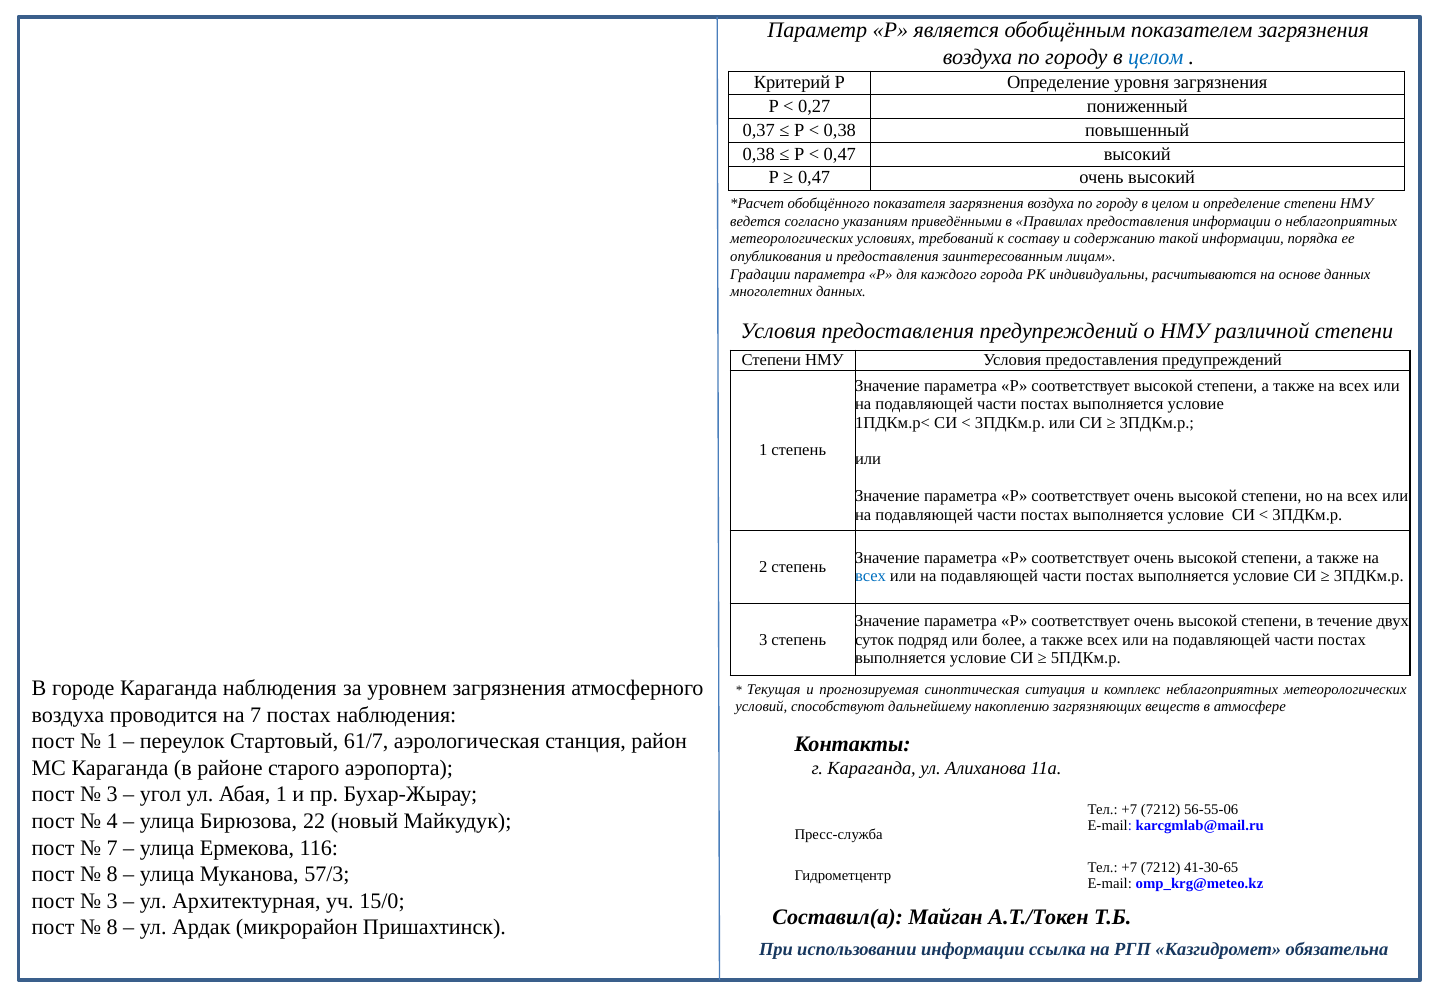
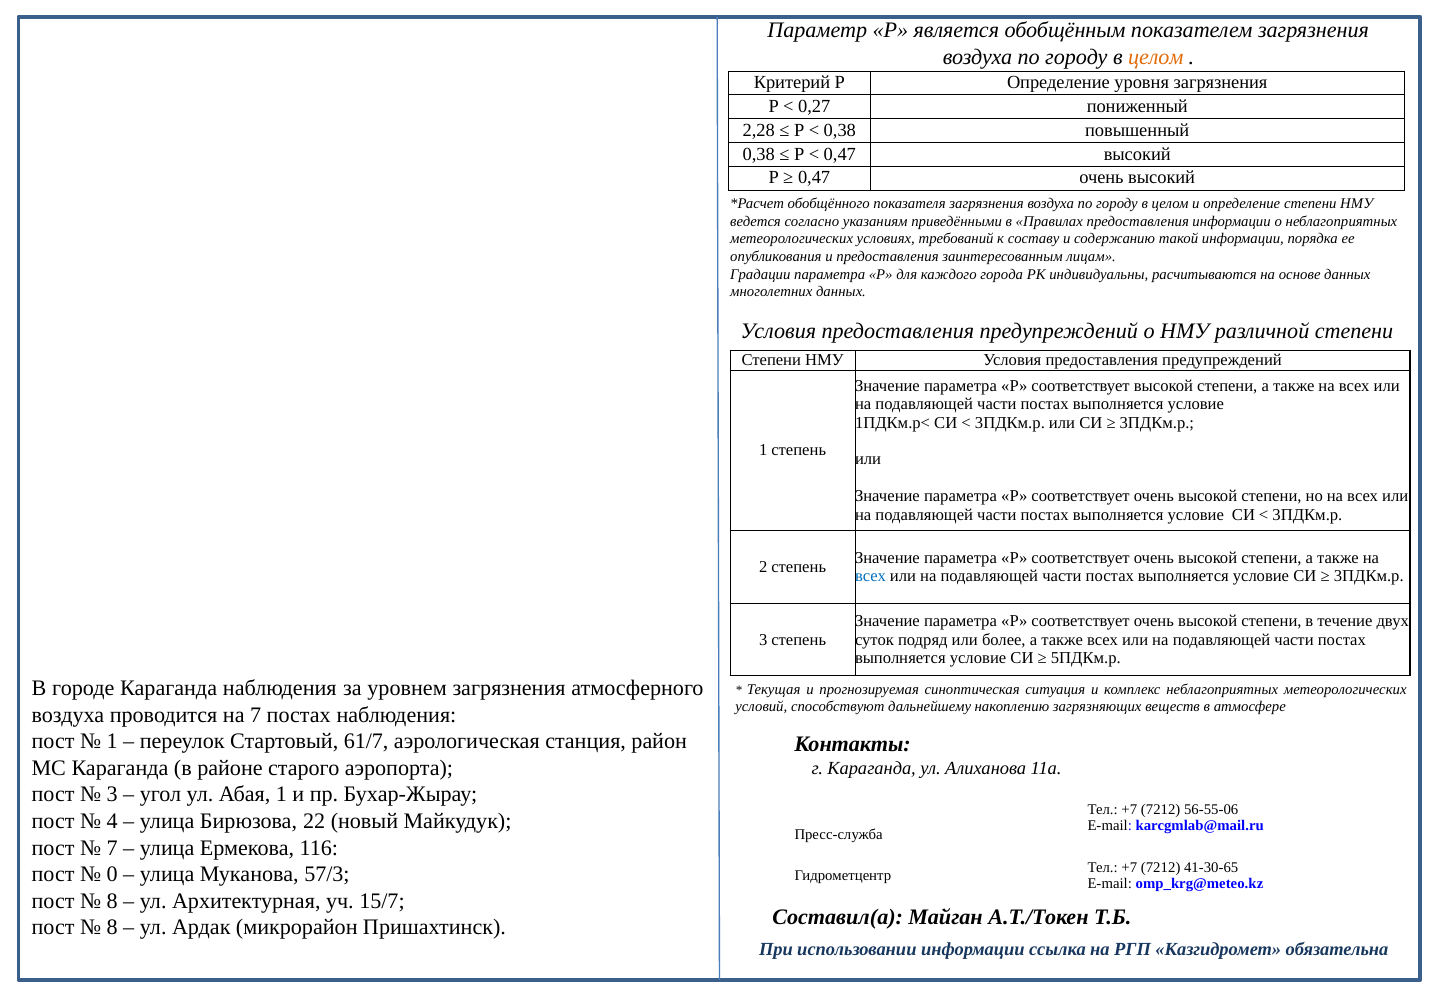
целом at (1156, 57) colour: blue -> orange
0,37: 0,37 -> 2,28
8 at (112, 874): 8 -> 0
3 at (112, 900): 3 -> 8
15/0: 15/0 -> 15/7
